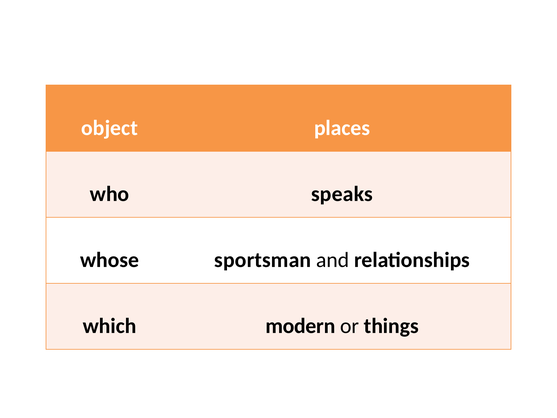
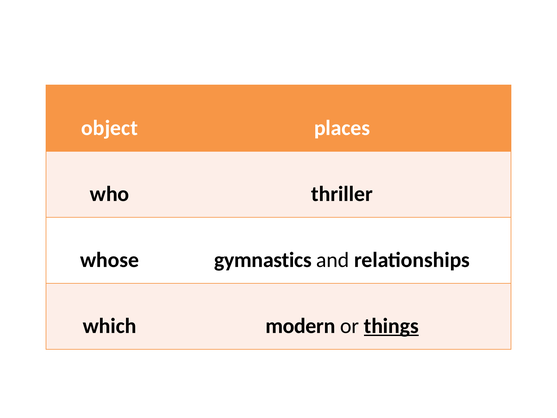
speaks: speaks -> thriller
sportsman: sportsman -> gymnastics
things underline: none -> present
